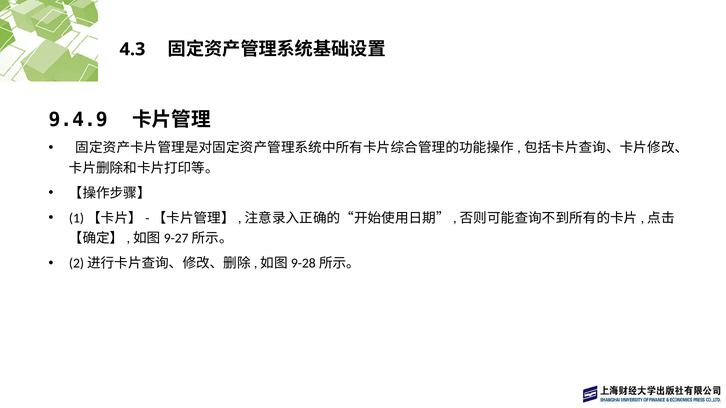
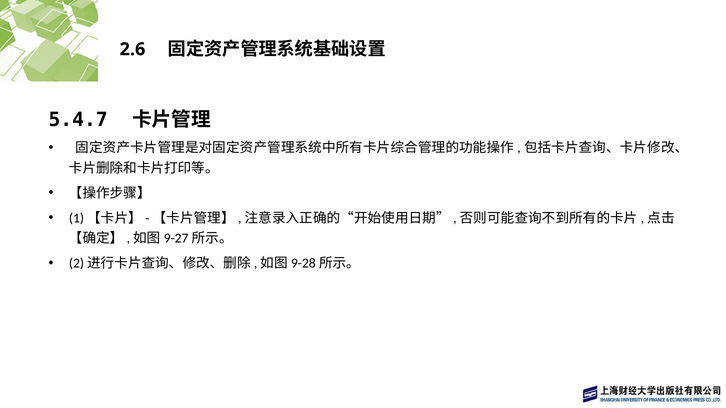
4.3: 4.3 -> 2.6
9.4.9: 9.4.9 -> 5.4.7
